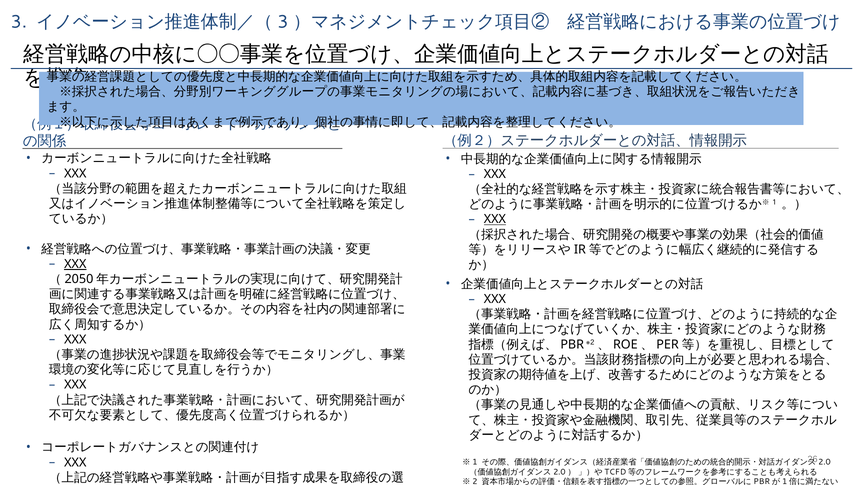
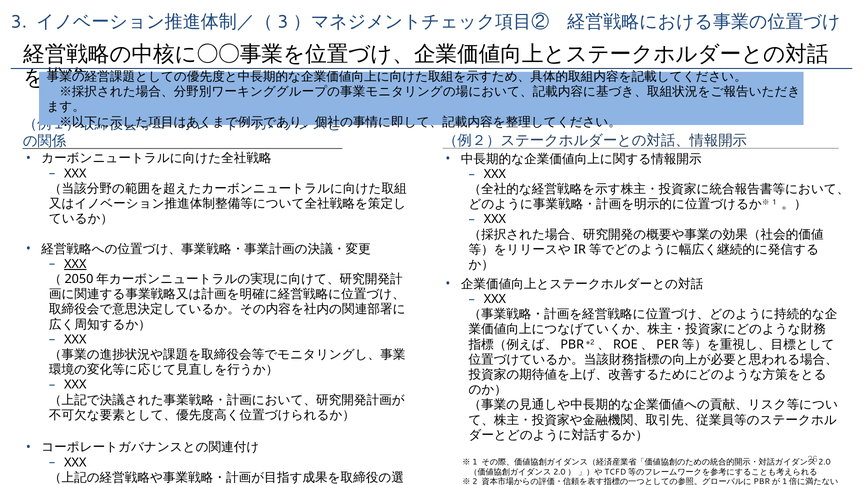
XXX at (495, 220) underline: present -> none
